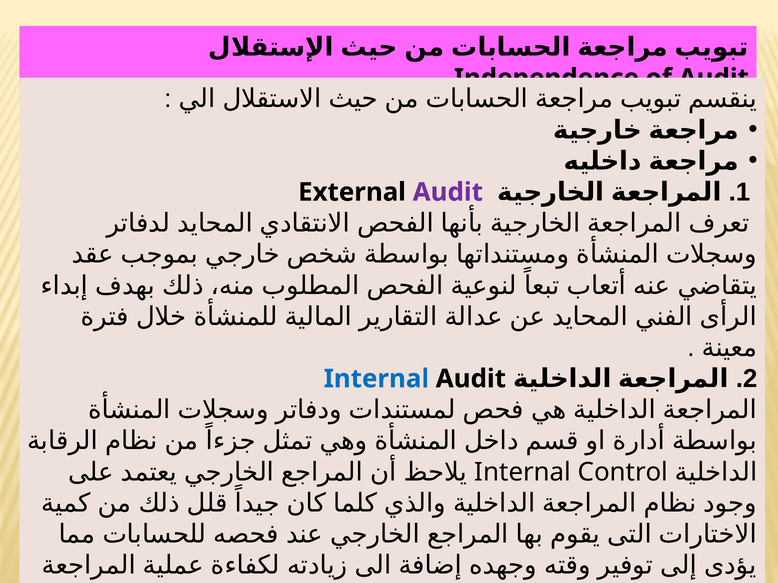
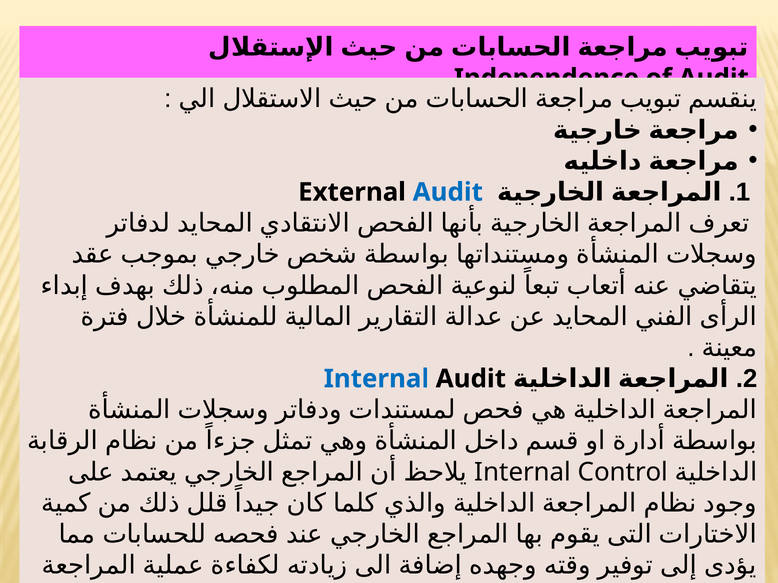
Audit at (448, 192) colour: purple -> blue
